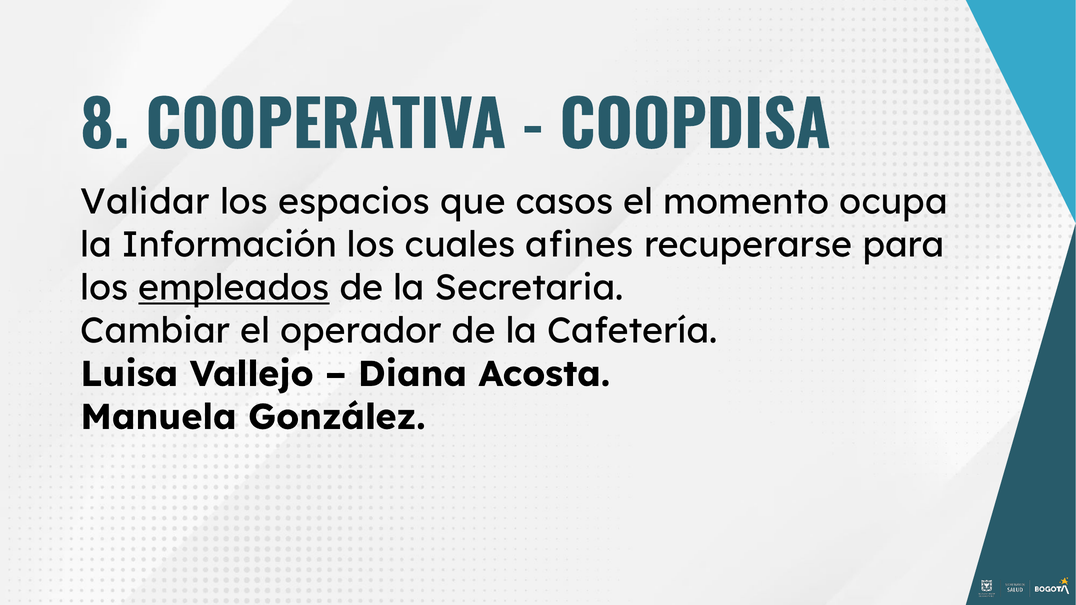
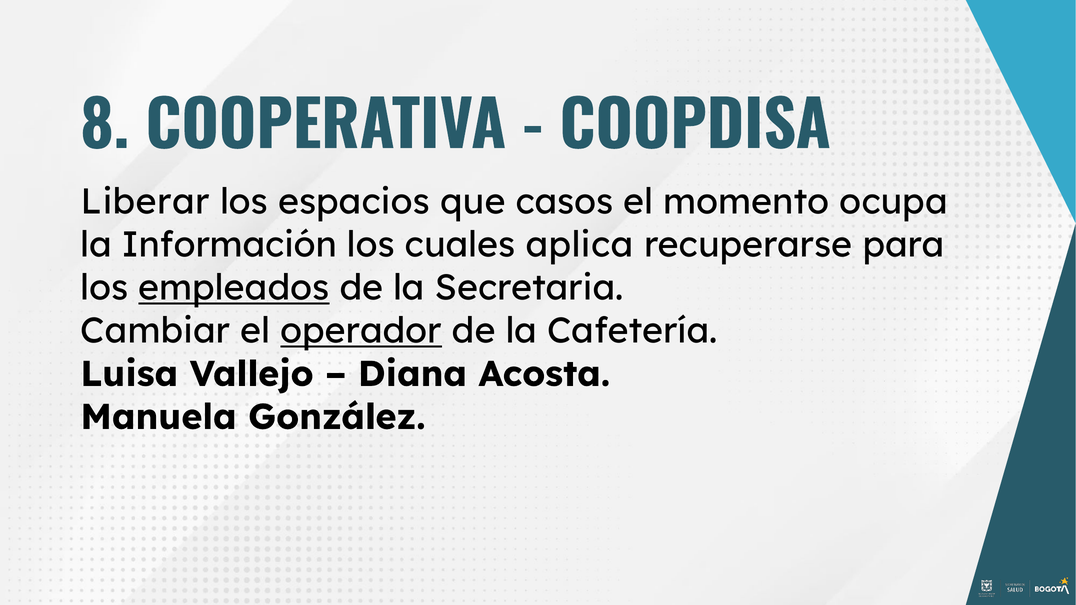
Validar: Validar -> Liberar
afines: afines -> aplica
operador underline: none -> present
